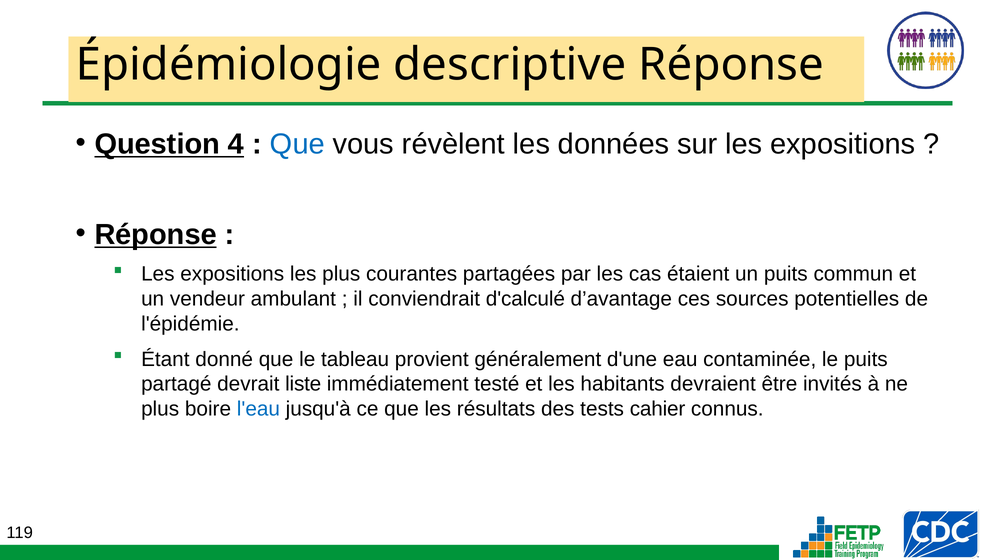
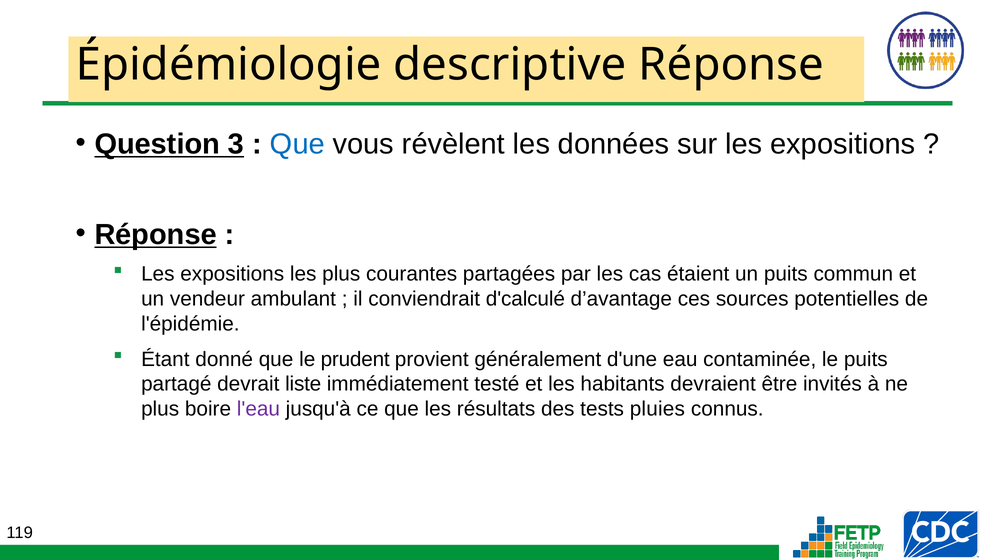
4: 4 -> 3
tableau: tableau -> prudent
l'eau colour: blue -> purple
cahier: cahier -> pluies
